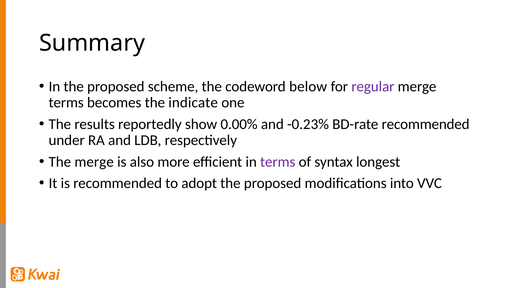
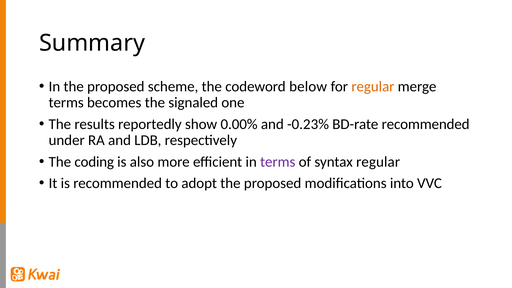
regular at (373, 87) colour: purple -> orange
indicate: indicate -> signaled
The merge: merge -> coding
syntax longest: longest -> regular
